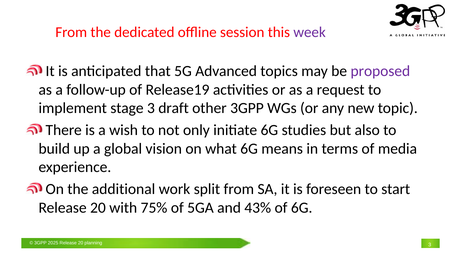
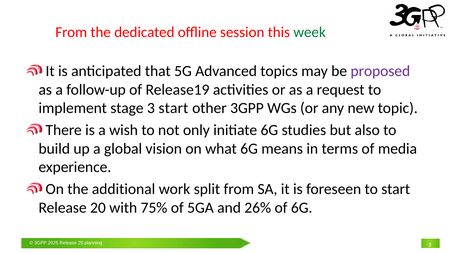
week colour: purple -> green
3 draft: draft -> start
43%: 43% -> 26%
